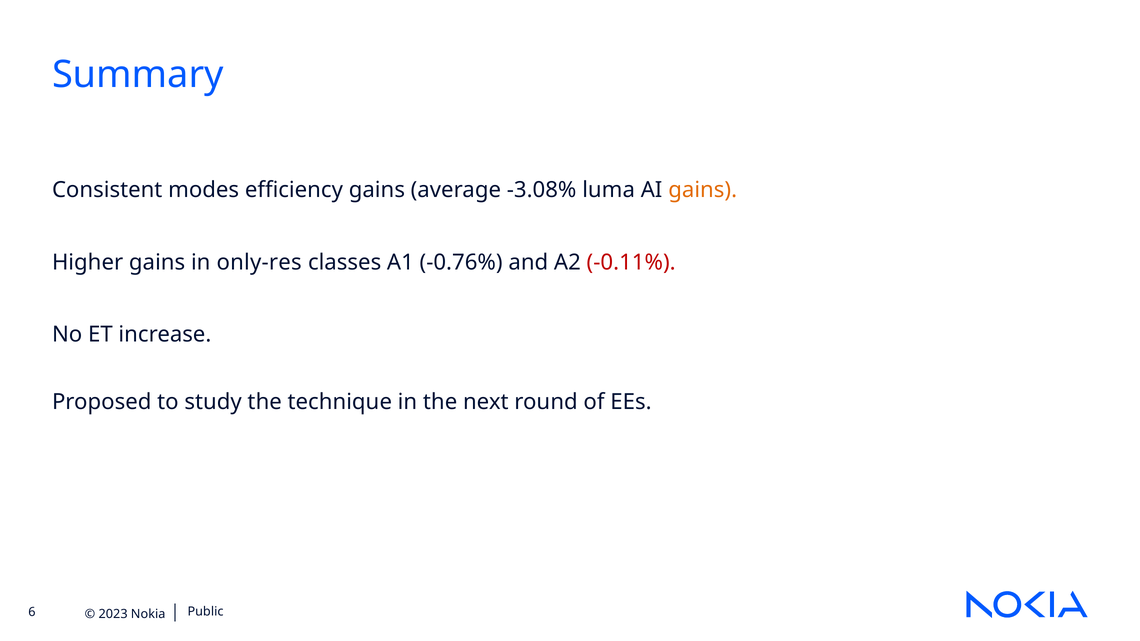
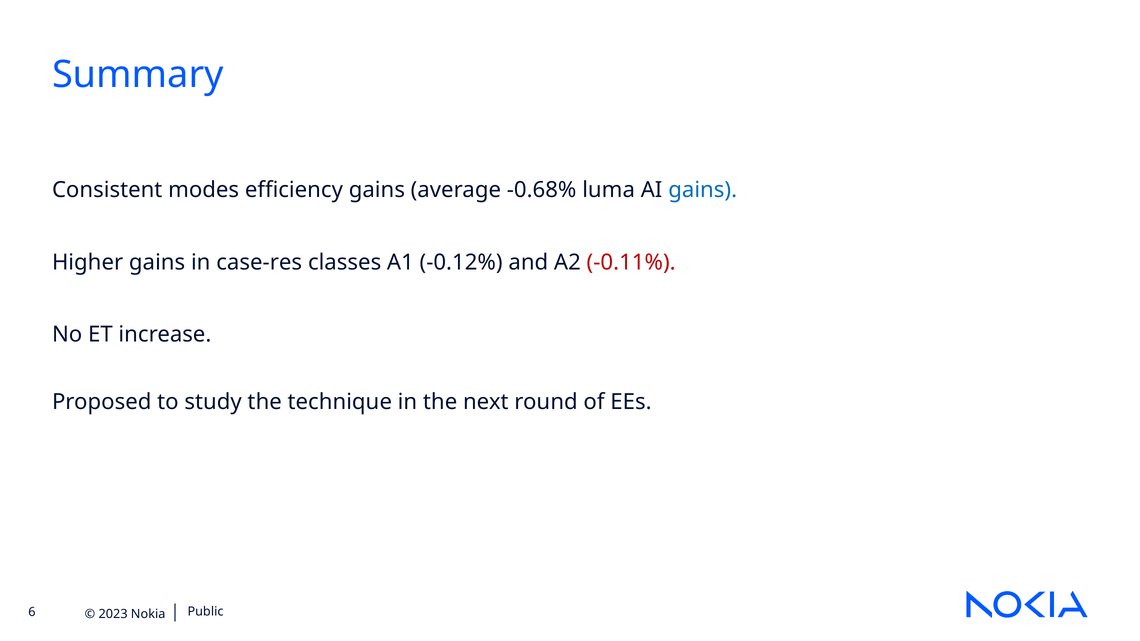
-3.08%: -3.08% -> -0.68%
gains at (703, 190) colour: orange -> blue
only-res: only-res -> case-res
-0.76%: -0.76% -> -0.12%
